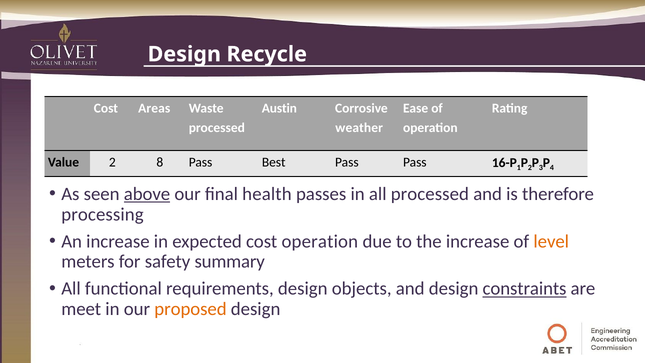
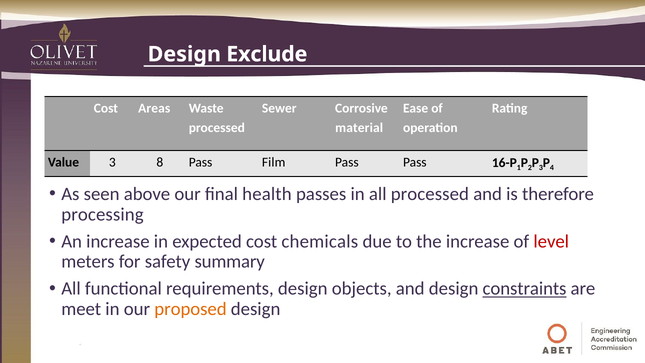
Recycle: Recycle -> Exclude
Austin: Austin -> Sewer
weather: weather -> material
Value 2: 2 -> 3
Best: Best -> Film
above underline: present -> none
cost operation: operation -> chemicals
level colour: orange -> red
